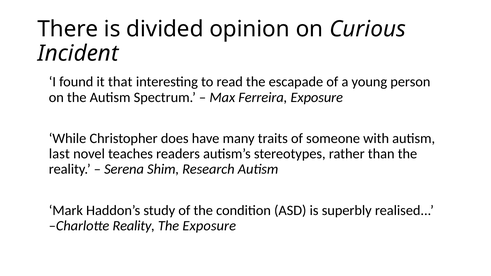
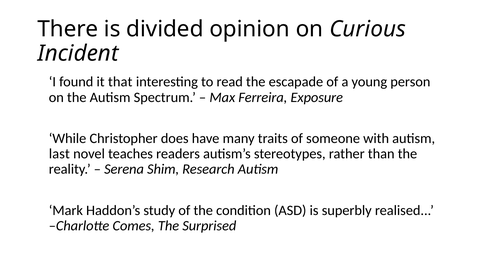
Charlotte Reality: Reality -> Comes
The Exposure: Exposure -> Surprised
